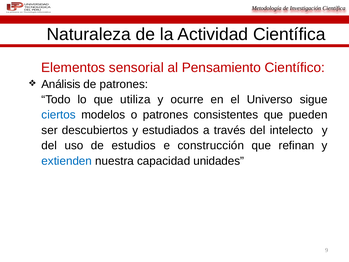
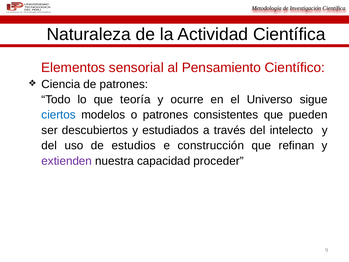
Análisis: Análisis -> Ciencia
utiliza: utiliza -> teoría
extienden colour: blue -> purple
unidades: unidades -> proceder
